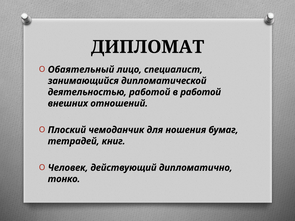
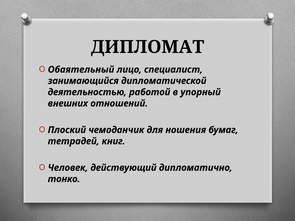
в работой: работой -> упорный
